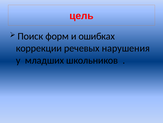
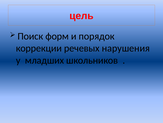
ошибках: ошибках -> порядок
